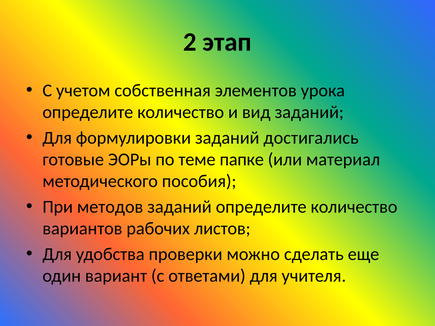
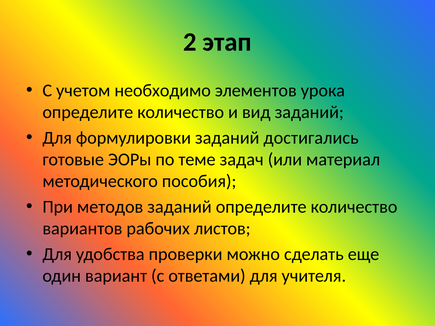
собственная: собственная -> необходимо
папке: папке -> задач
